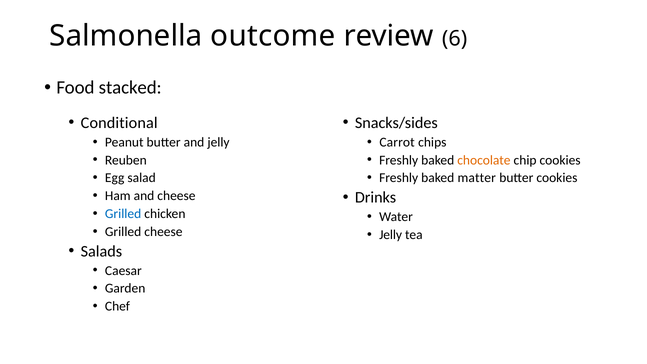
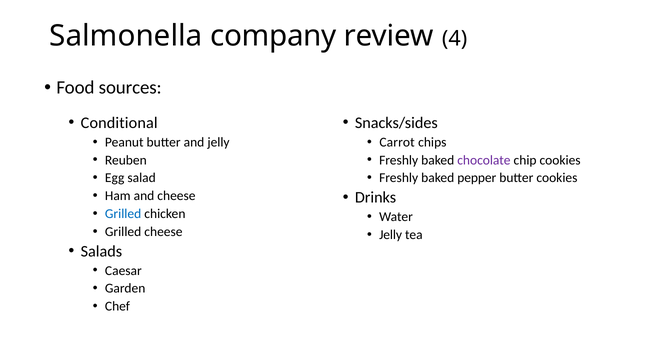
outcome: outcome -> company
6: 6 -> 4
stacked: stacked -> sources
chocolate colour: orange -> purple
matter: matter -> pepper
